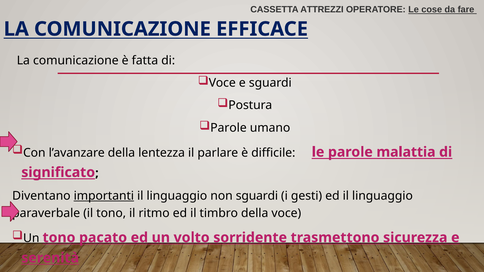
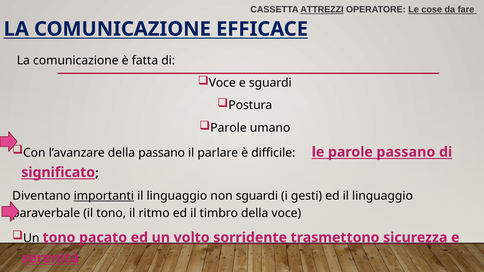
ATTREZZI underline: none -> present
della lentezza: lentezza -> passano
parole malattia: malattia -> passano
